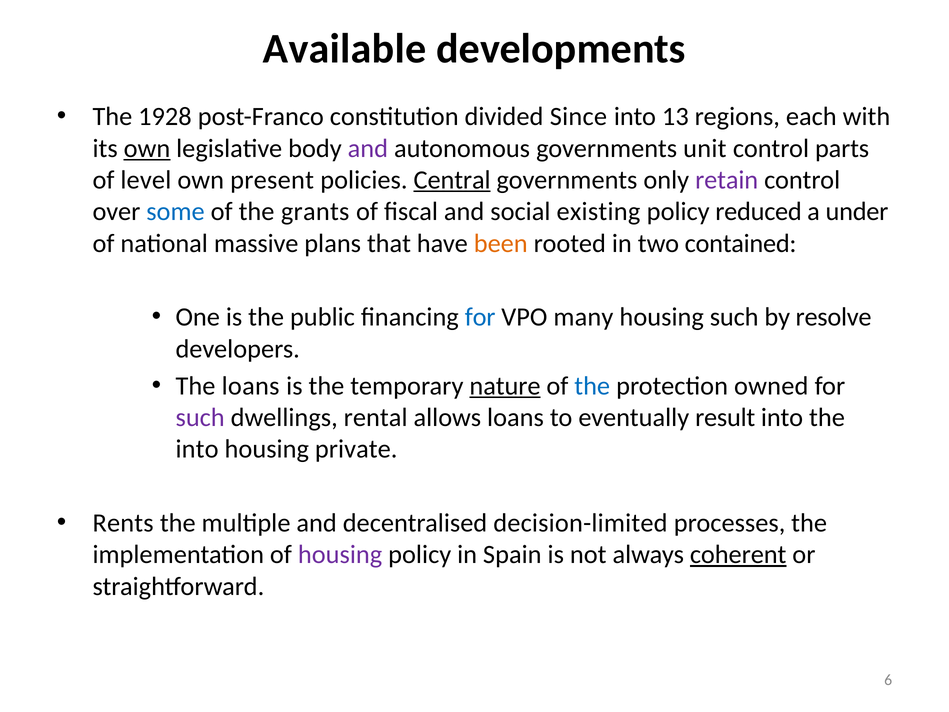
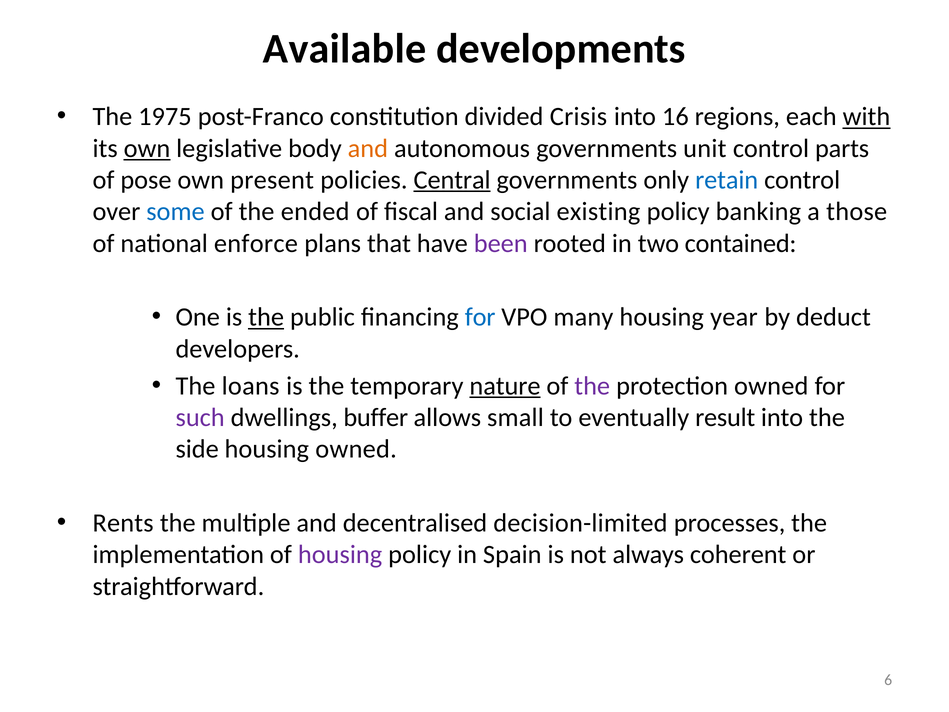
1928: 1928 -> 1975
Since: Since -> Crisis
13: 13 -> 16
with underline: none -> present
and at (368, 148) colour: purple -> orange
level: level -> pose
retain colour: purple -> blue
grants: grants -> ended
reduced: reduced -> banking
under: under -> those
massive: massive -> enforce
been colour: orange -> purple
the at (266, 317) underline: none -> present
housing such: such -> year
resolve: resolve -> deduct
the at (592, 386) colour: blue -> purple
rental: rental -> buffer
allows loans: loans -> small
into at (197, 449): into -> side
housing private: private -> owned
coherent underline: present -> none
